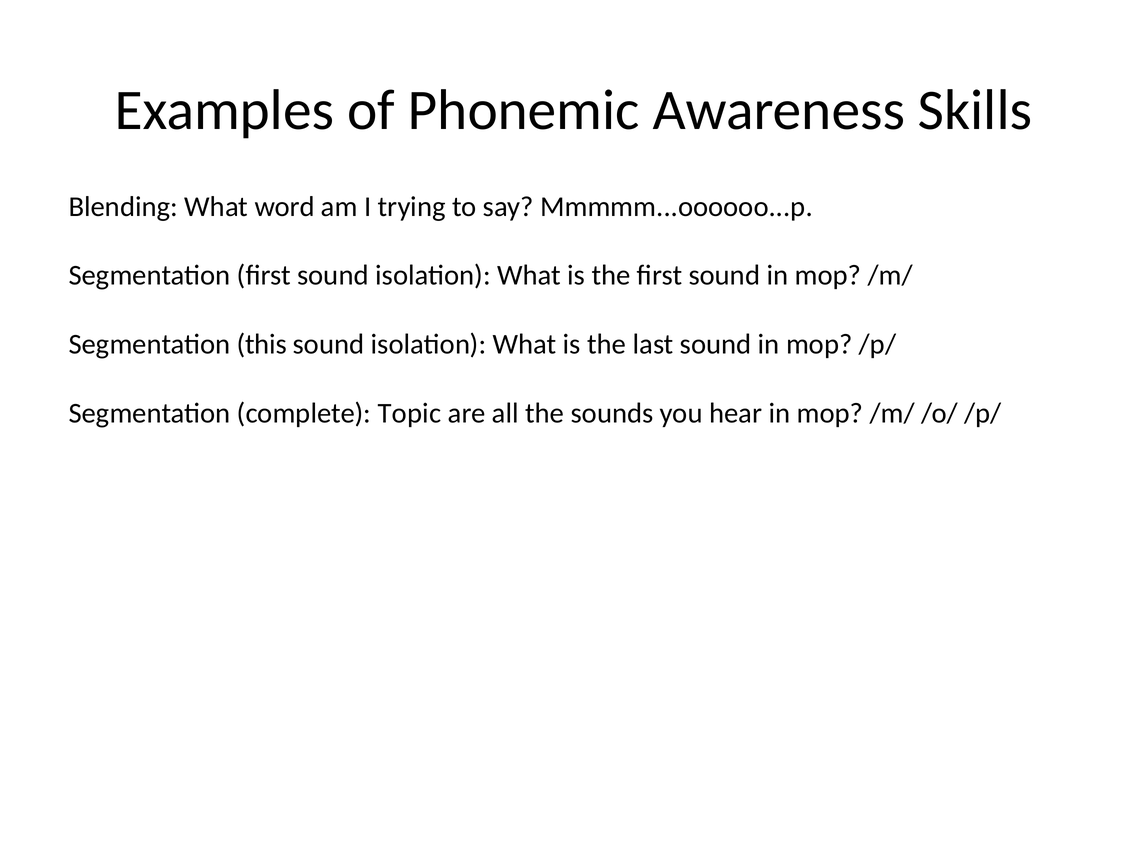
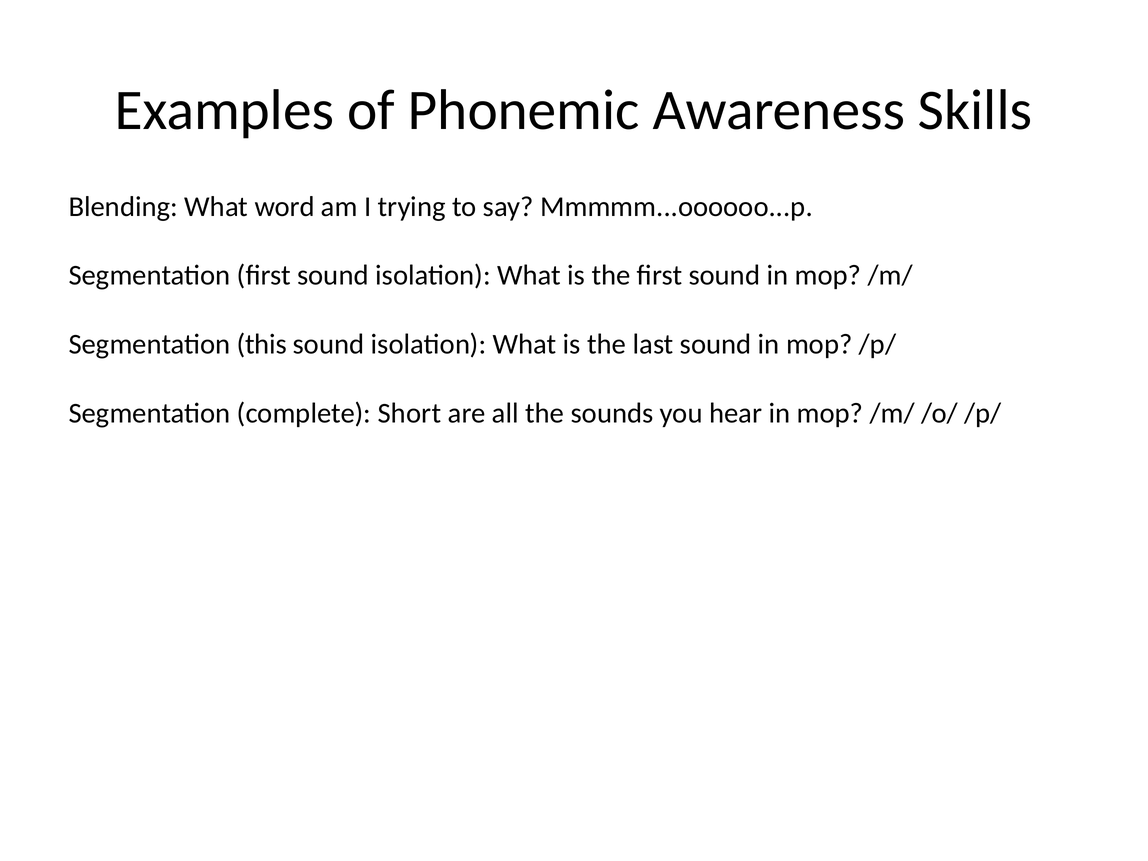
Topic: Topic -> Short
